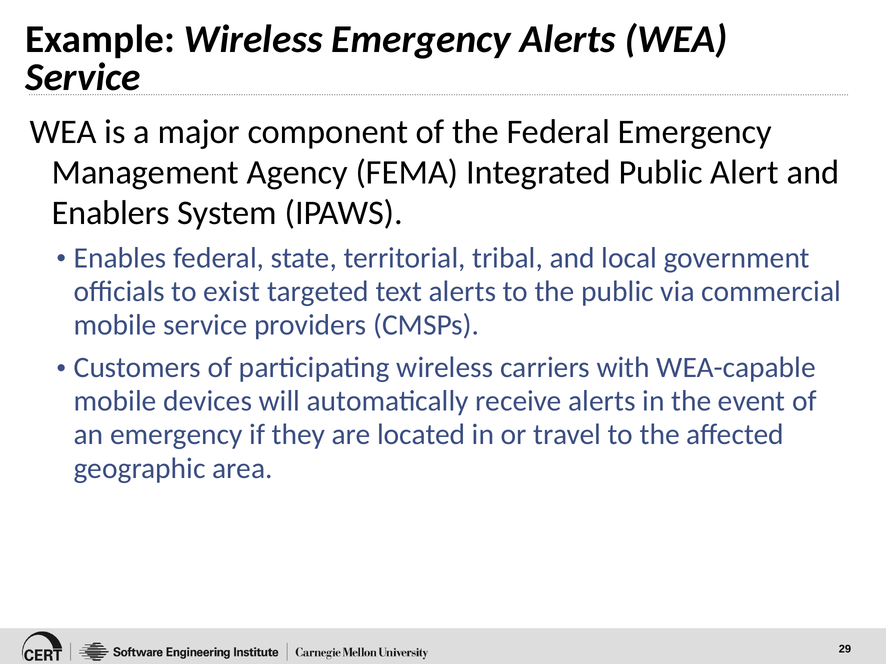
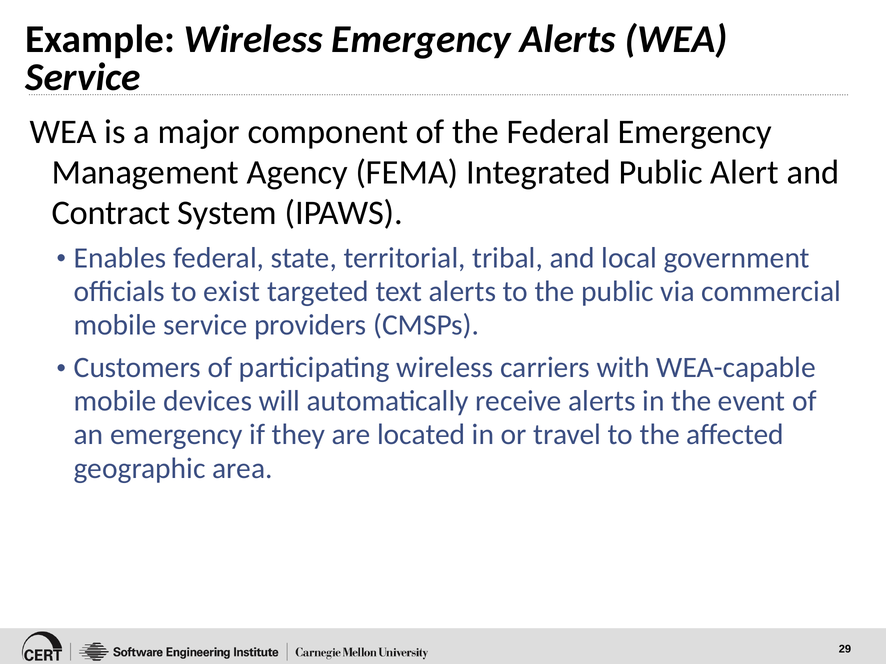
Enablers: Enablers -> Contract
